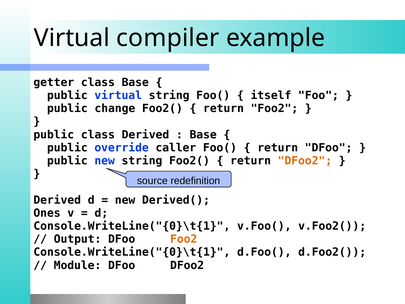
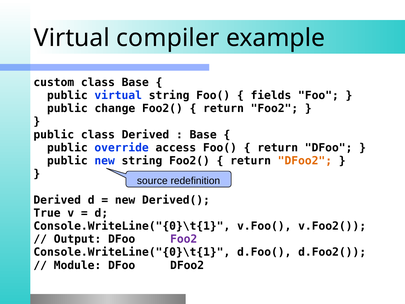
getter: getter -> custom
itself: itself -> fields
caller: caller -> access
Ones: Ones -> True
Foo2 at (184, 239) colour: orange -> purple
